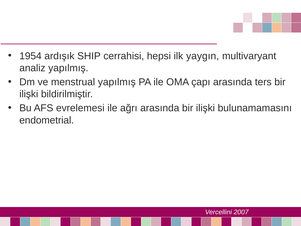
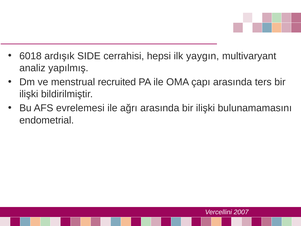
1954: 1954 -> 6018
SHIP: SHIP -> SIDE
menstrual yapılmış: yapılmış -> recruited
